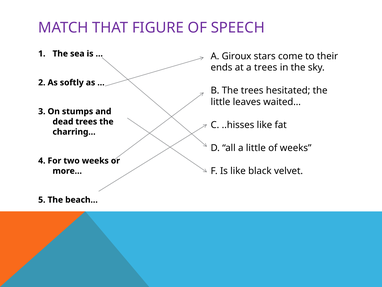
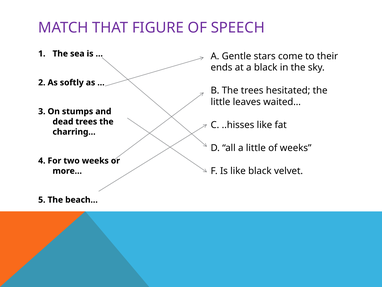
Giroux: Giroux -> Gentle
a trees: trees -> black
